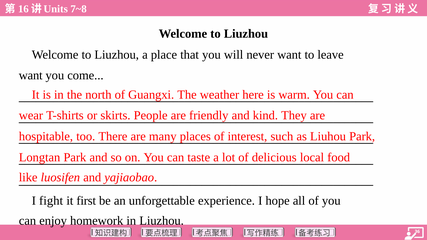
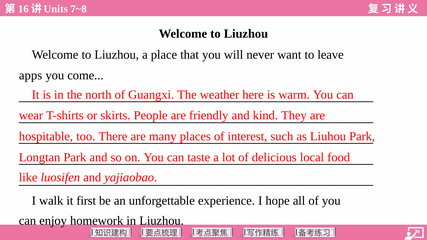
want at (31, 76): want -> apps
fight: fight -> walk
